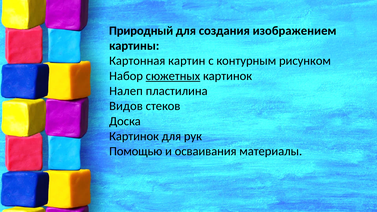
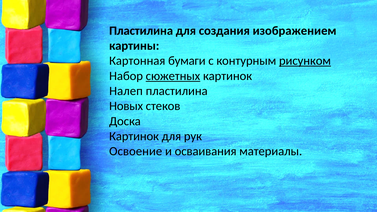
Природный at (141, 31): Природный -> Пластилина
картин: картин -> бумаги
рисунком underline: none -> present
Видов: Видов -> Новых
Помощью: Помощью -> Освоение
